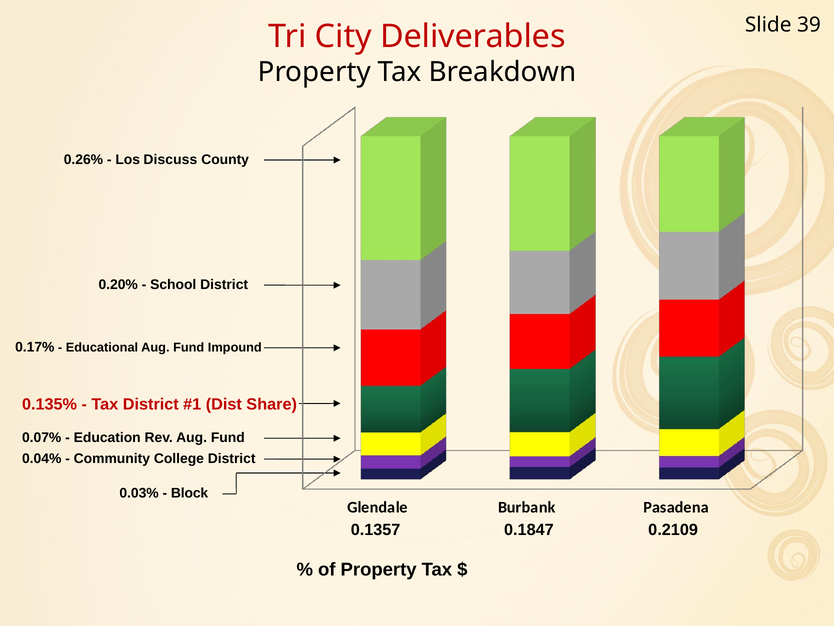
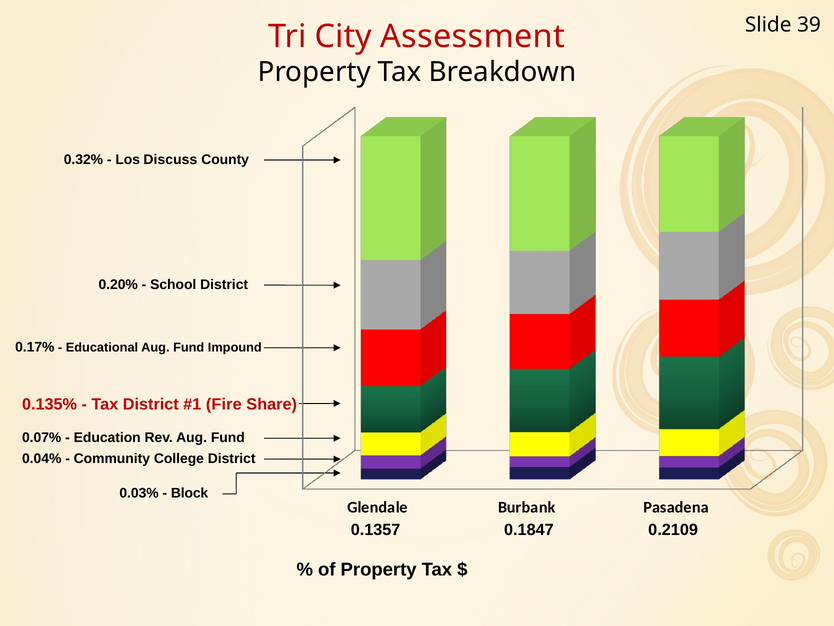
Deliverables: Deliverables -> Assessment
0.26%: 0.26% -> 0.32%
Dist: Dist -> Fire
